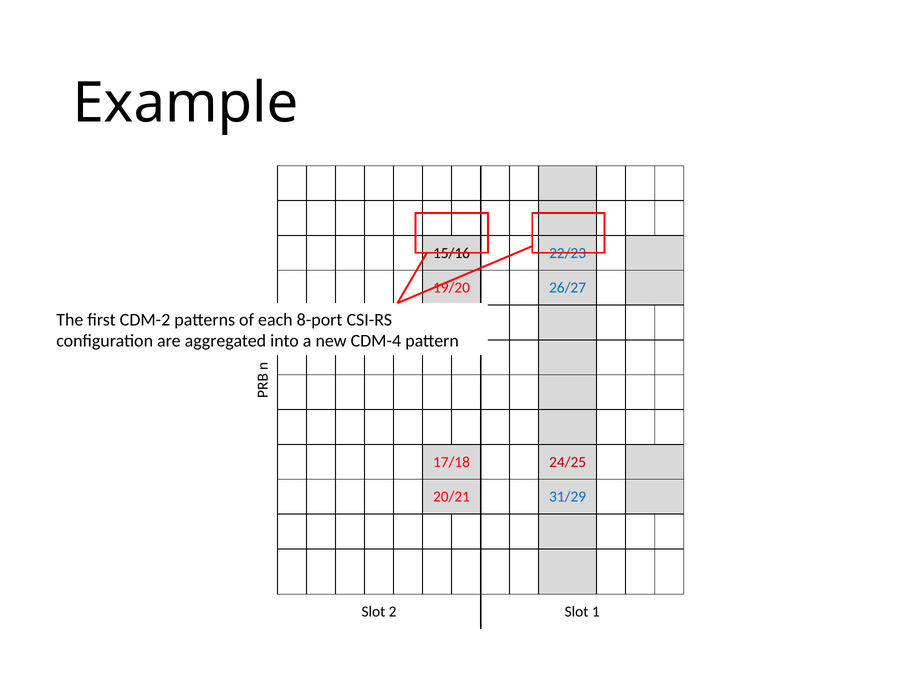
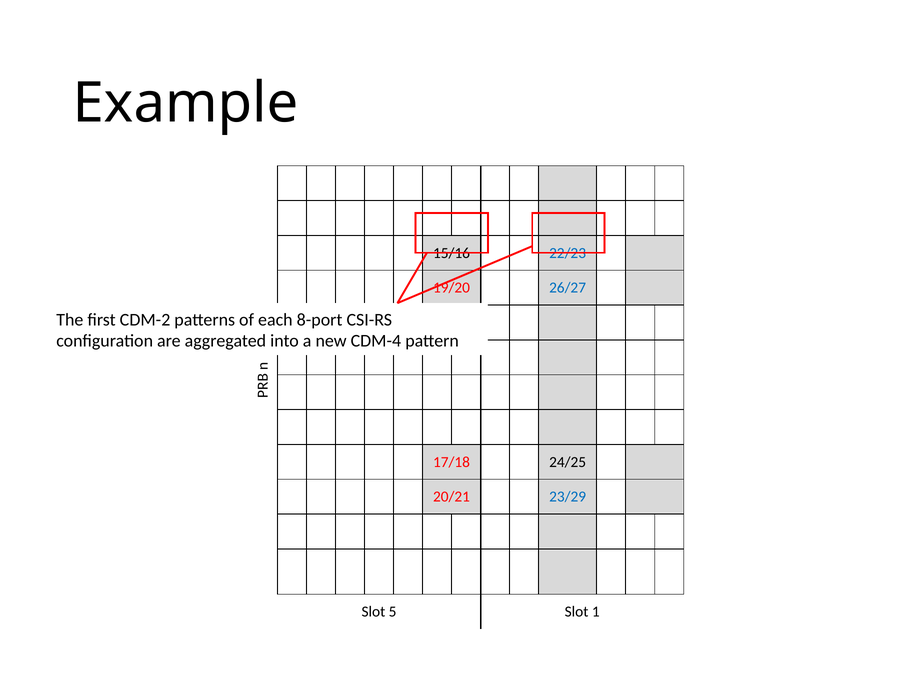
24/25 colour: red -> black
31/29: 31/29 -> 23/29
2: 2 -> 5
